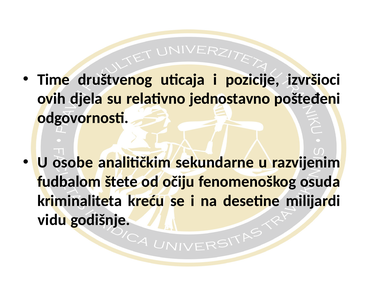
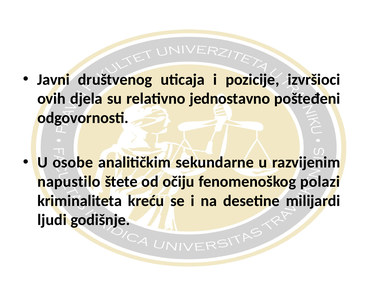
Time: Time -> Javni
fudbalom: fudbalom -> napustilo
osuda: osuda -> polazi
vidu: vidu -> ljudi
